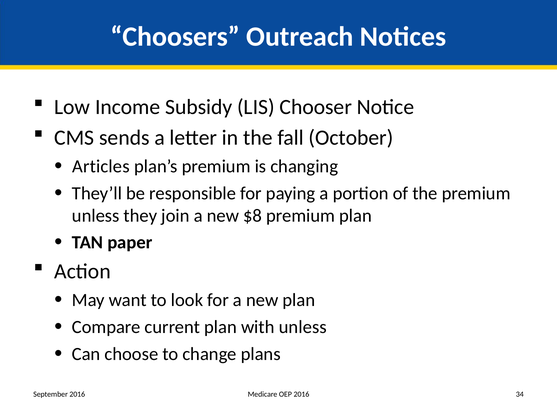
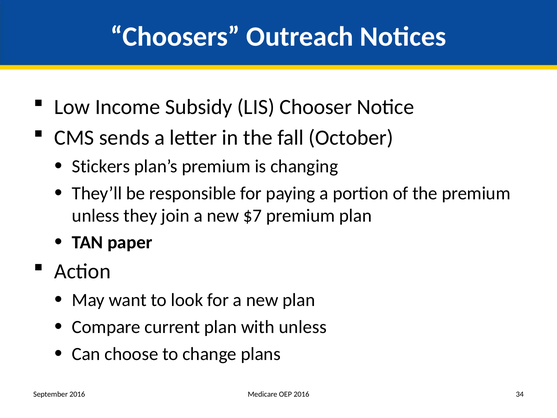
Articles: Articles -> Stickers
$8: $8 -> $7
